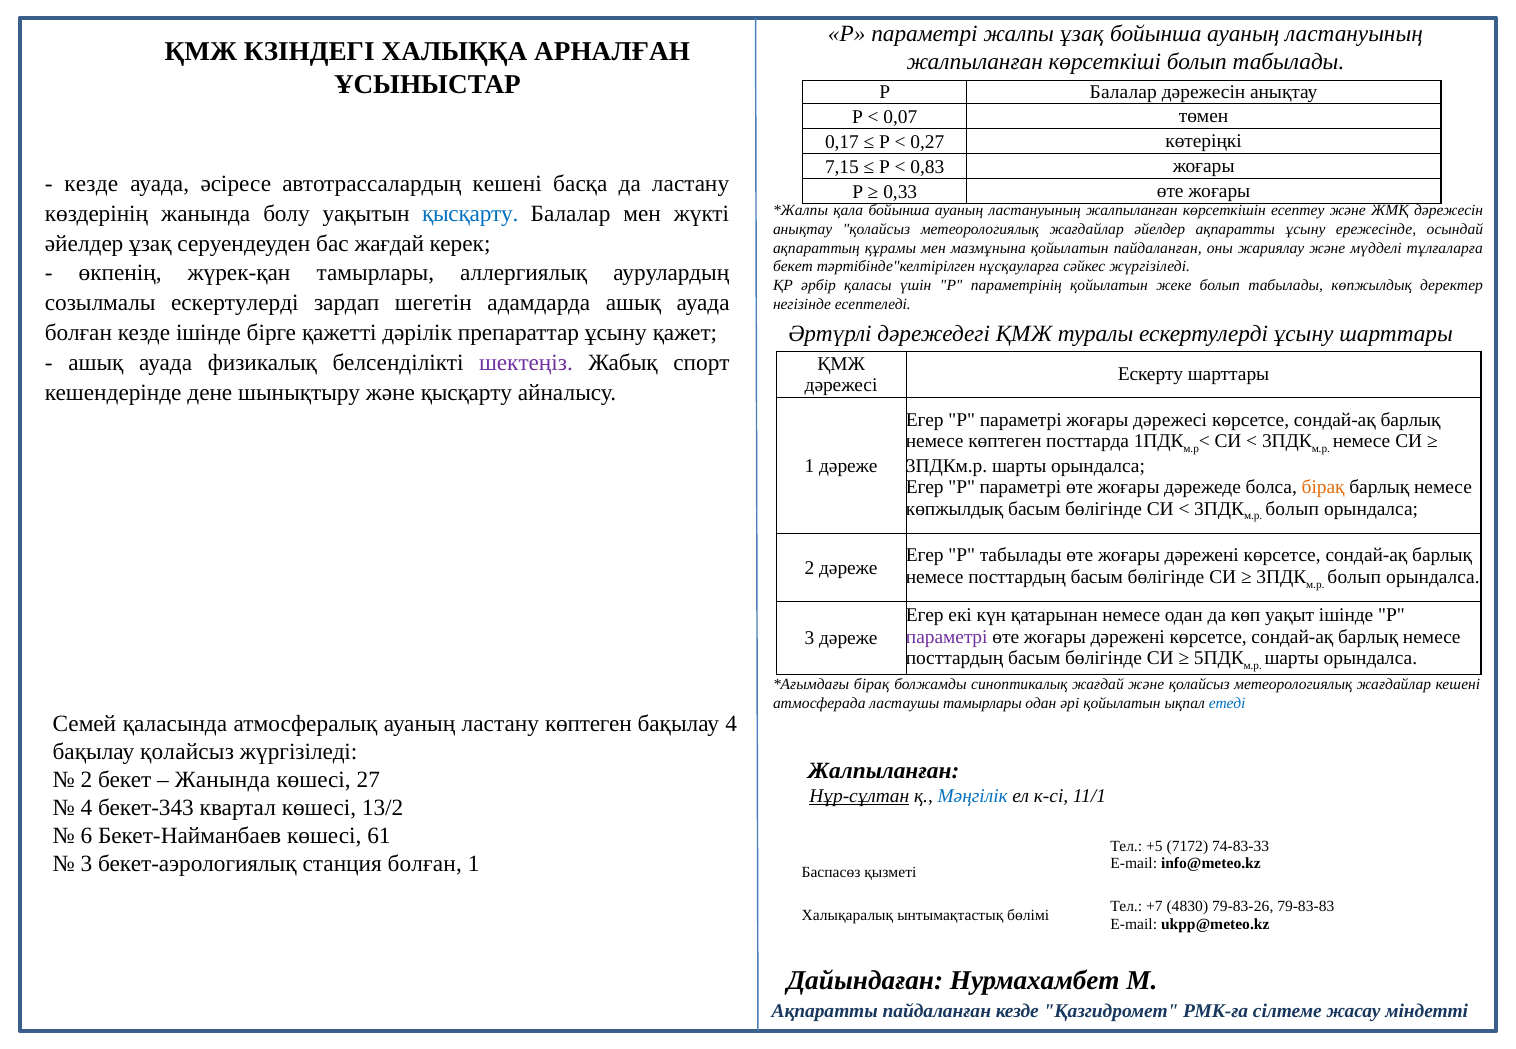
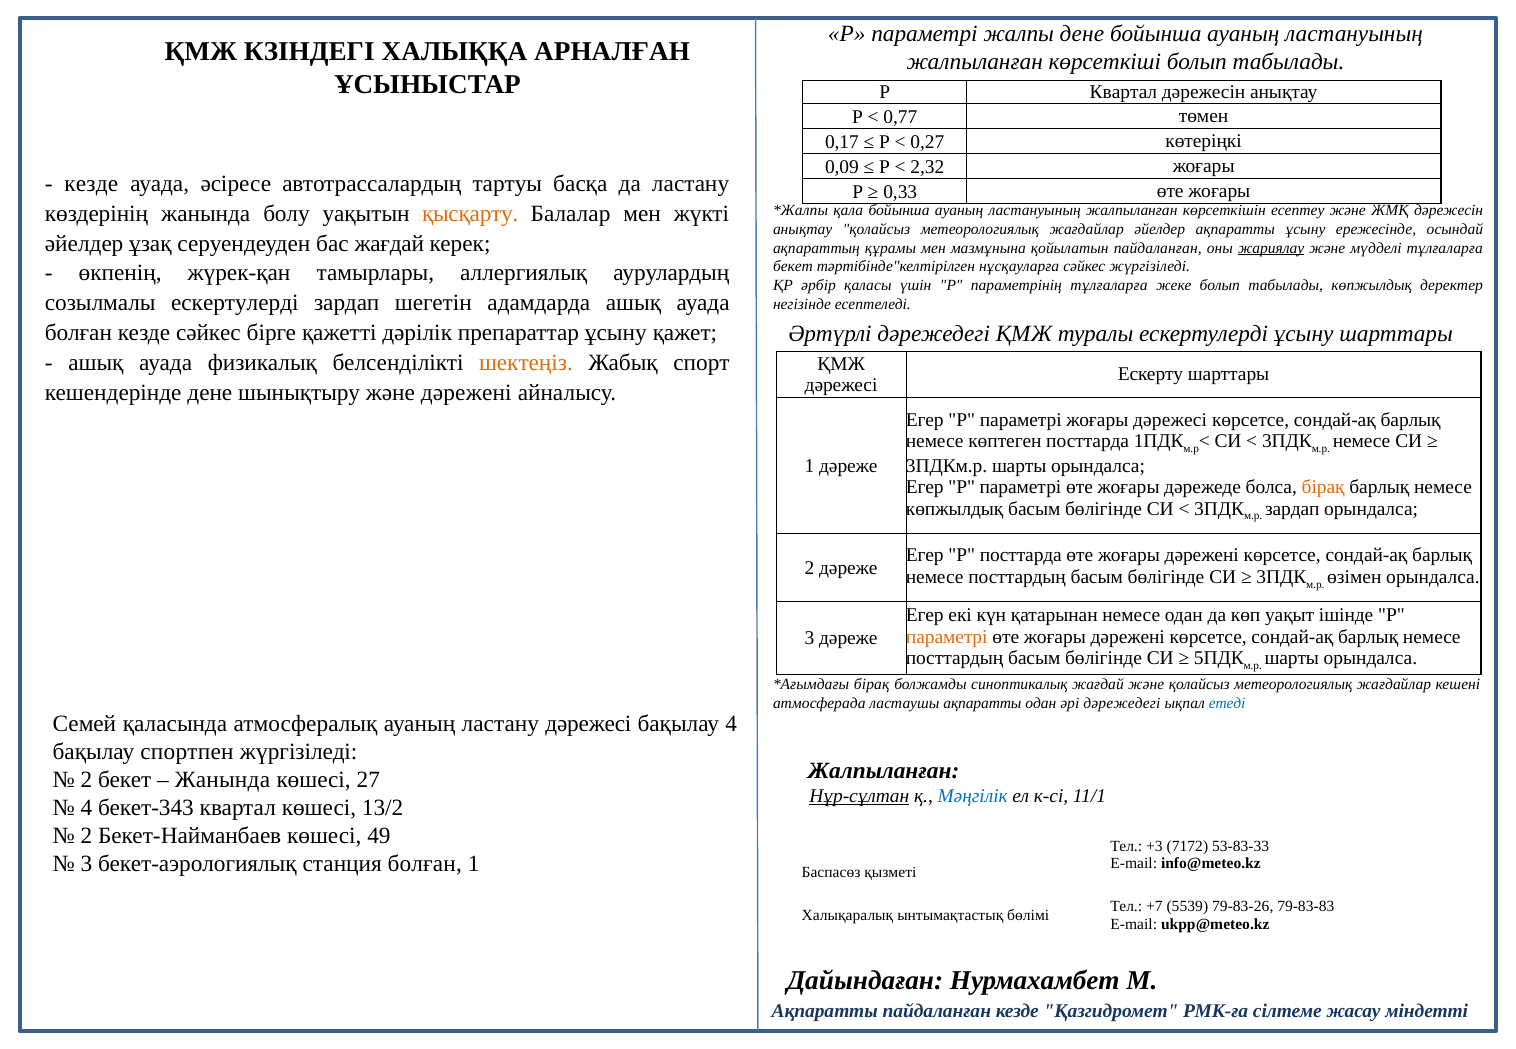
жалпы ұзақ: ұзақ -> дене
Р Балалар: Балалар -> Квартал
0,07: 0,07 -> 0,77
7,15: 7,15 -> 0,09
0,83: 0,83 -> 2,32
автотрассалардың кешені: кешені -> тартуы
қысқарту at (470, 214) colour: blue -> orange
жариялау underline: none -> present
параметрінің қойылатын: қойылатын -> тұлғаларға
кезде ішінде: ішінде -> сәйкес
шектеңіз colour: purple -> orange
және қысқарту: қысқарту -> дәрежені
болып at (1292, 509): болып -> зардап
Р табылады: табылады -> посттарда
болып at (1354, 577): болып -> өзімен
параметрі at (947, 637) colour: purple -> orange
ластаушы тамырлары: тамырлары -> ақпаратты
әрі қойылатын: қойылатын -> дәрежедегі
ластану көптеген: көптеген -> дәрежесі
бақылау қолайсыз: қолайсыз -> спортпен
6 at (87, 836): 6 -> 2
61: 61 -> 49
+5: +5 -> +3
74-83-33: 74-83-33 -> 53-83-33
4830: 4830 -> 5539
